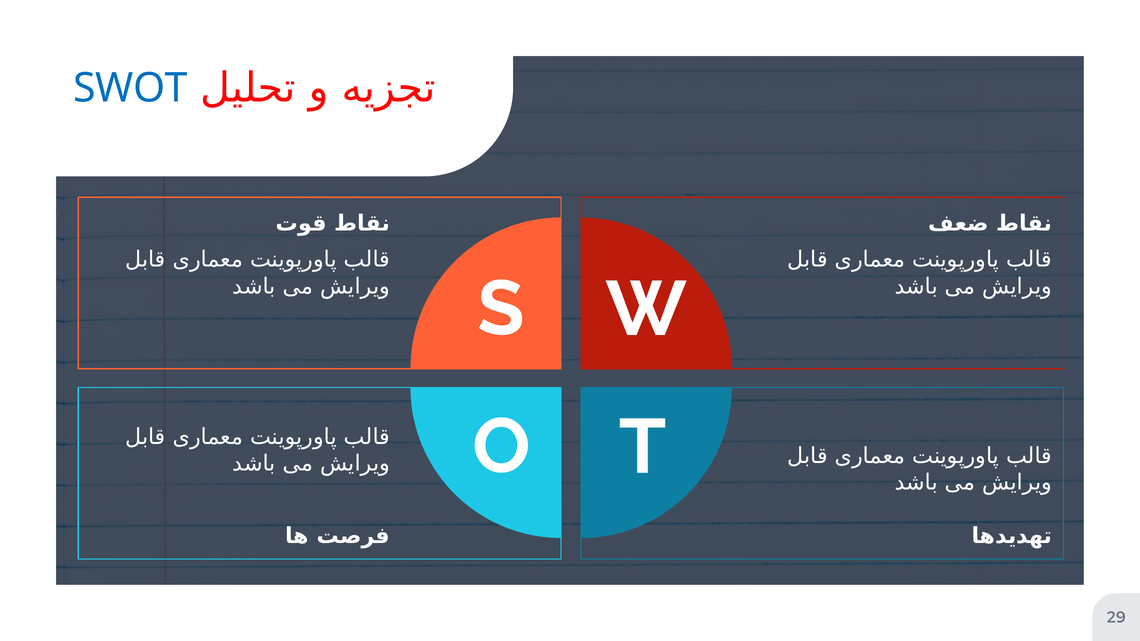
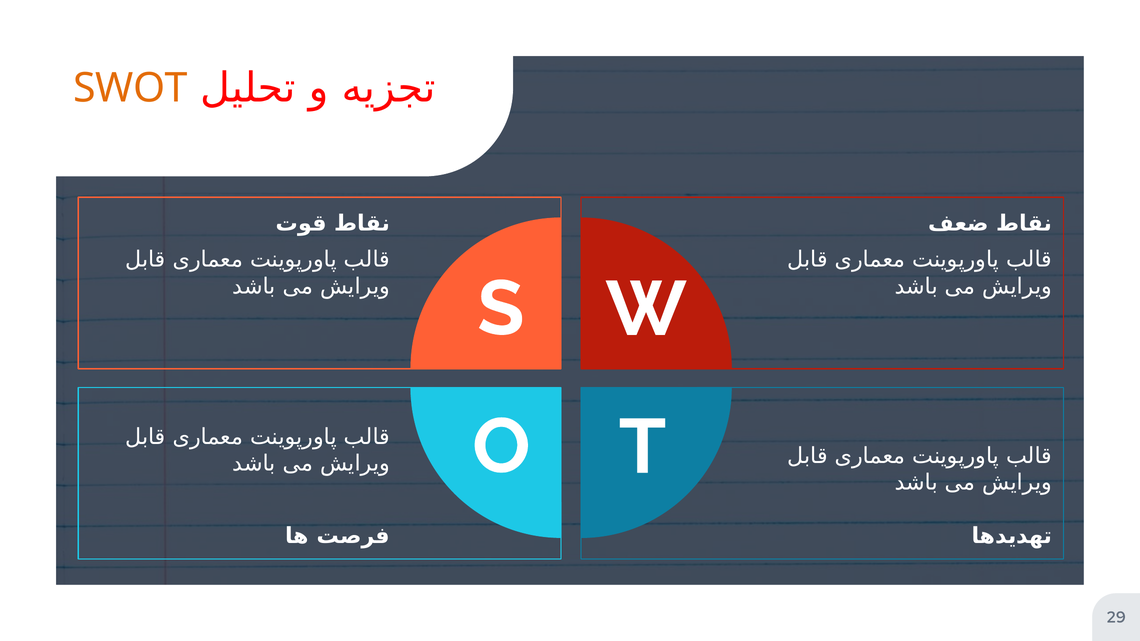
SWOT colour: blue -> orange
